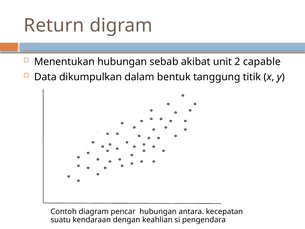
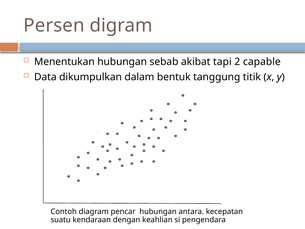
Return: Return -> Persen
unit: unit -> tapi
